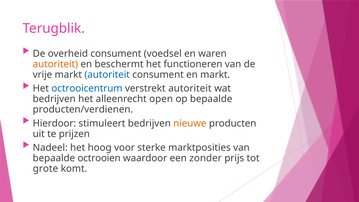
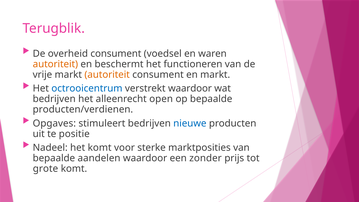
autoriteit at (107, 75) colour: blue -> orange
verstrekt autoriteit: autoriteit -> waardoor
Hierdoor: Hierdoor -> Opgaves
nieuwe colour: orange -> blue
prijzen: prijzen -> positie
het hoog: hoog -> komt
octrooien: octrooien -> aandelen
